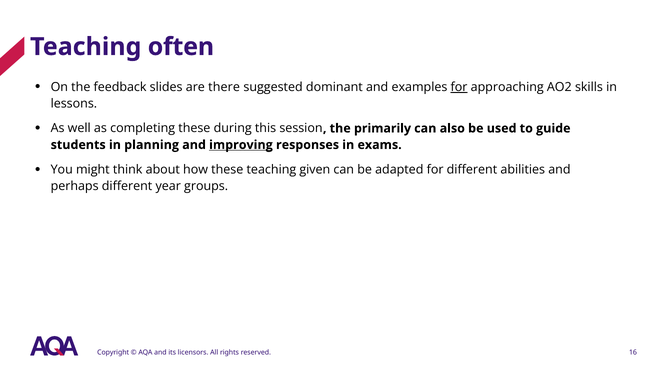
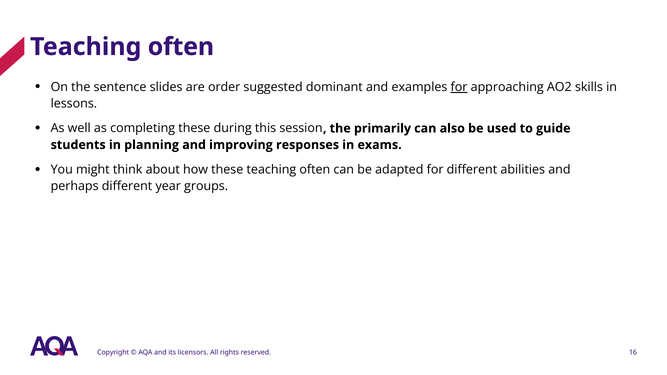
feedback: feedback -> sentence
there: there -> order
improving underline: present -> none
these teaching given: given -> often
